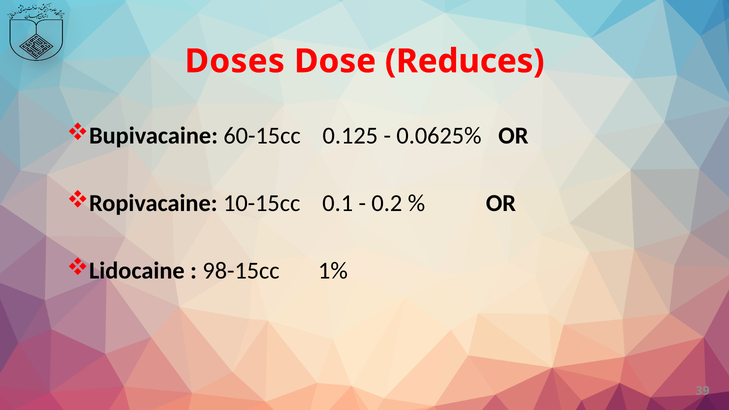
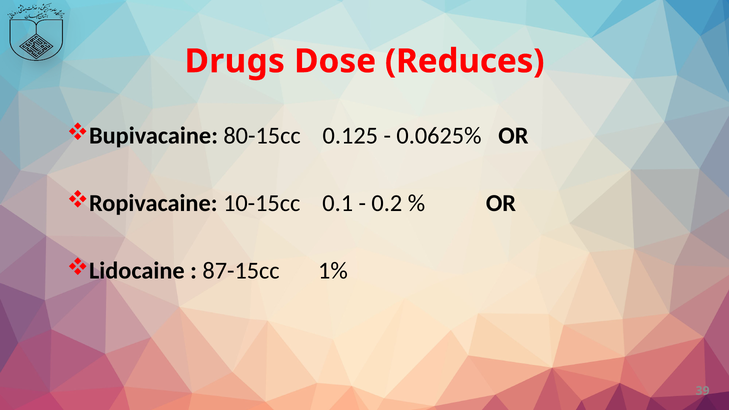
Doses: Doses -> Drugs
60-15cc: 60-15cc -> 80-15cc
98-15cc: 98-15cc -> 87-15cc
